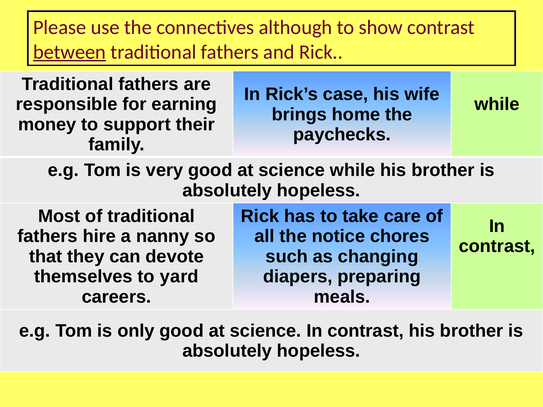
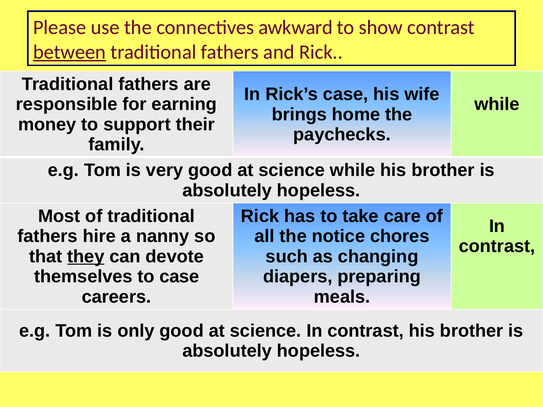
although: although -> awkward
they underline: none -> present
to yard: yard -> case
